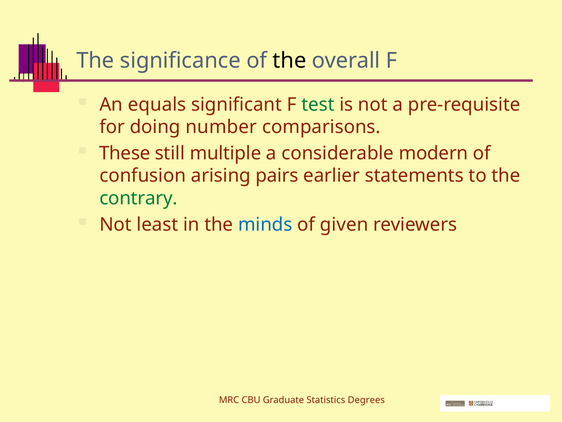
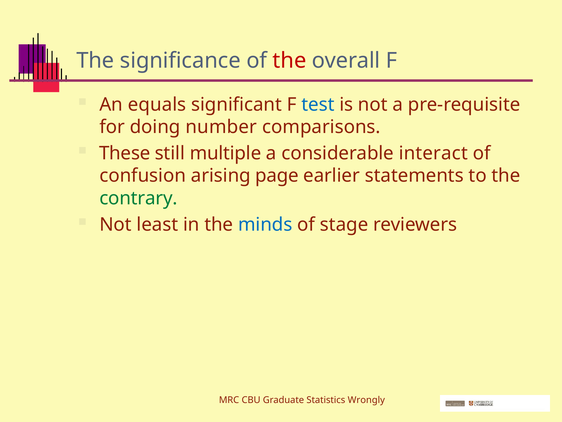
the at (289, 61) colour: black -> red
test colour: green -> blue
modern: modern -> interact
pairs: pairs -> page
given: given -> stage
Degrees: Degrees -> Wrongly
